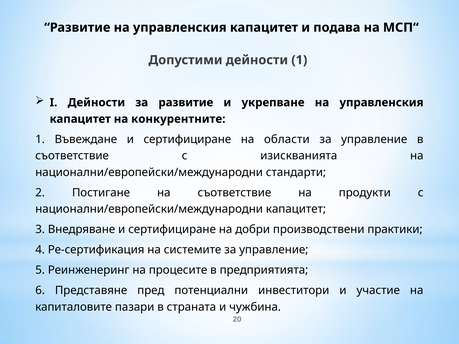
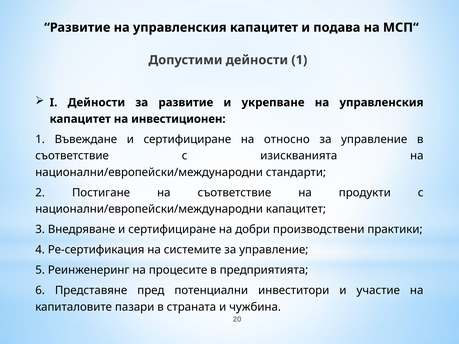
конкурентните: конкурентните -> инвестиционен
области: области -> относно
